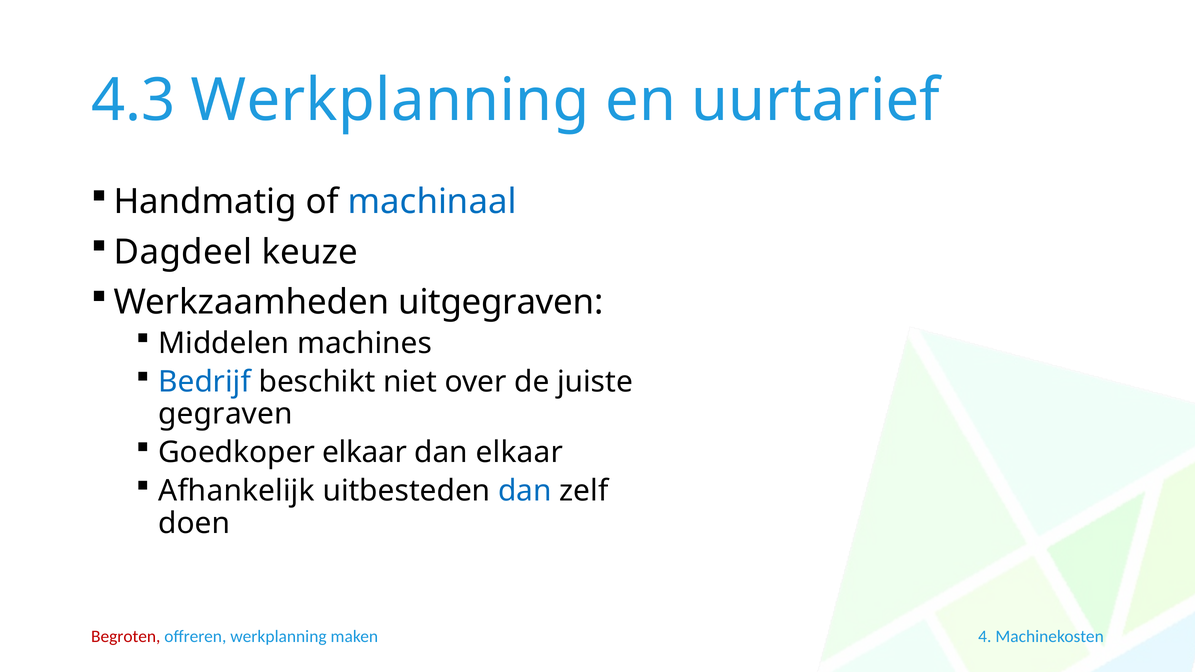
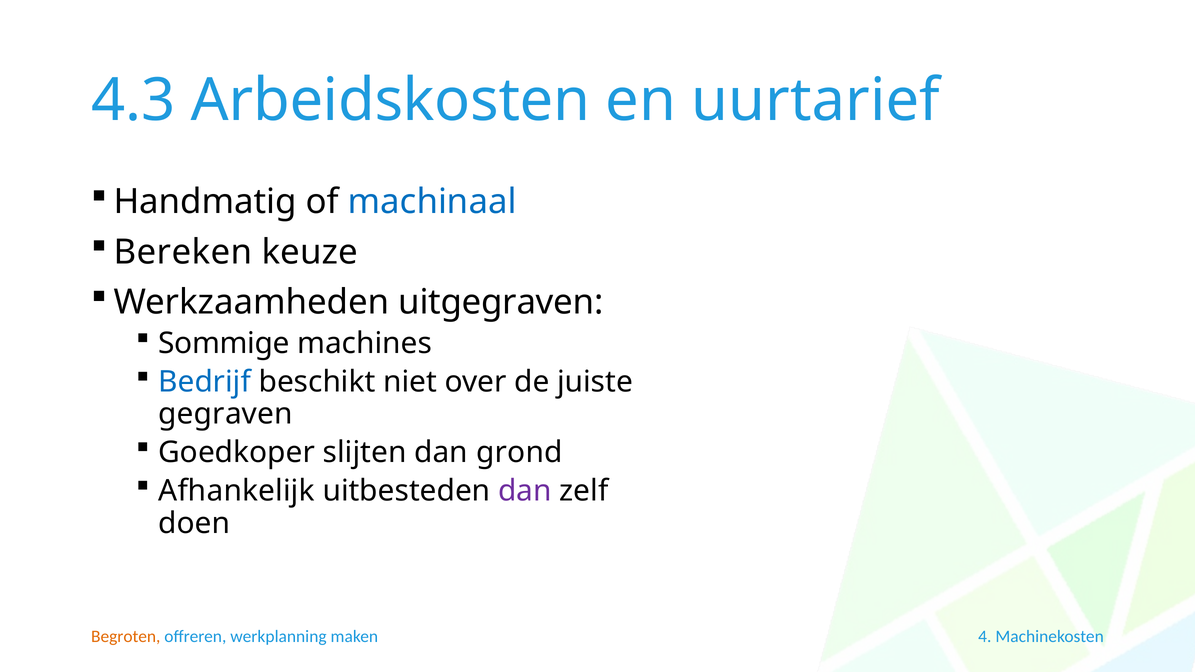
4.3 Werkplanning: Werkplanning -> Arbeidskosten
Dagdeel: Dagdeel -> Bereken
Middelen: Middelen -> Sommige
Goedkoper elkaar: elkaar -> slijten
dan elkaar: elkaar -> grond
dan at (525, 491) colour: blue -> purple
Begroten colour: red -> orange
